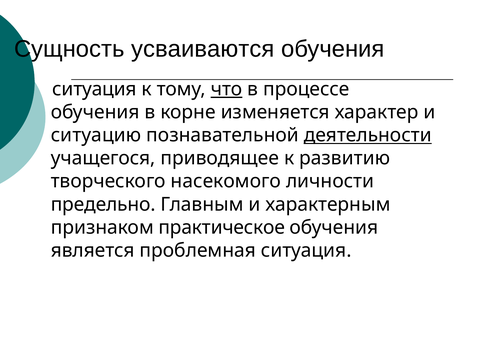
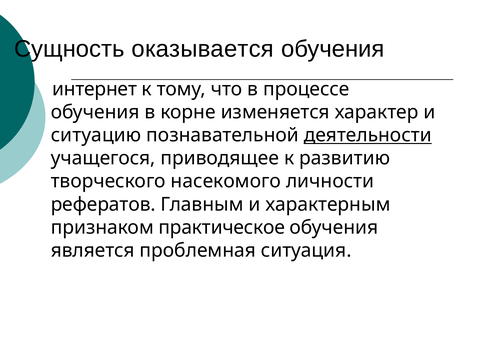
усваиваются: усваиваются -> оказывается
ситуация at (94, 89): ситуация -> интернет
что underline: present -> none
предельно: предельно -> рефератов
